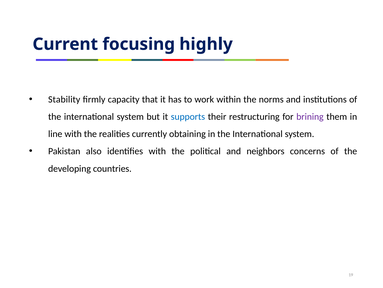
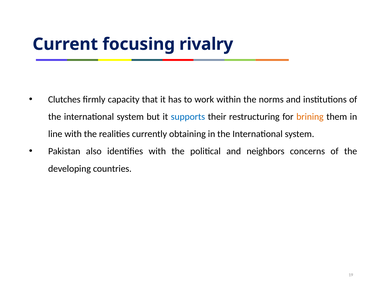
highly: highly -> rivalry
Stability: Stability -> Clutches
brining colour: purple -> orange
